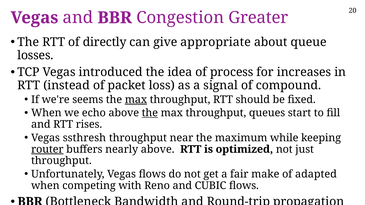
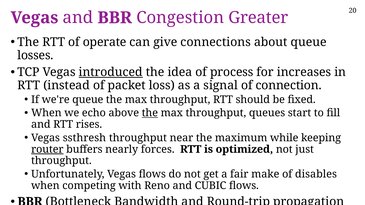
directly: directly -> operate
appropriate: appropriate -> connections
introduced underline: none -> present
compound: compound -> connection
we're seems: seems -> queue
max at (136, 100) underline: present -> none
nearly above: above -> forces
adapted: adapted -> disables
